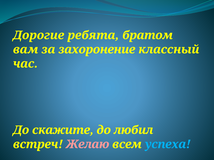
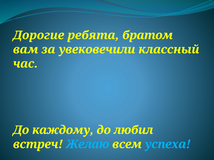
захоронение: захоронение -> увековечили
скажите: скажите -> каждому
Желаю colour: pink -> light blue
